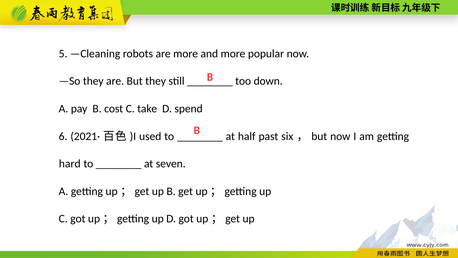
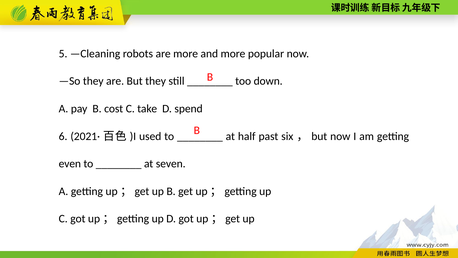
hard: hard -> even
